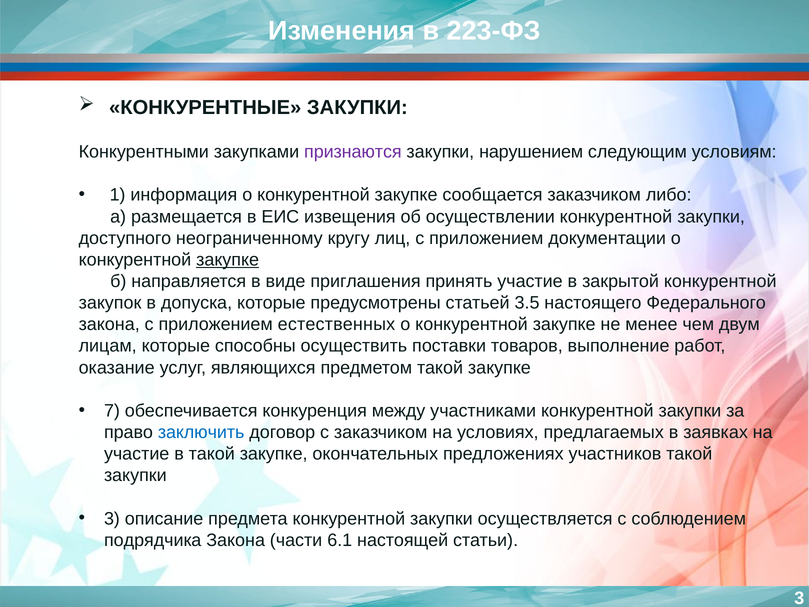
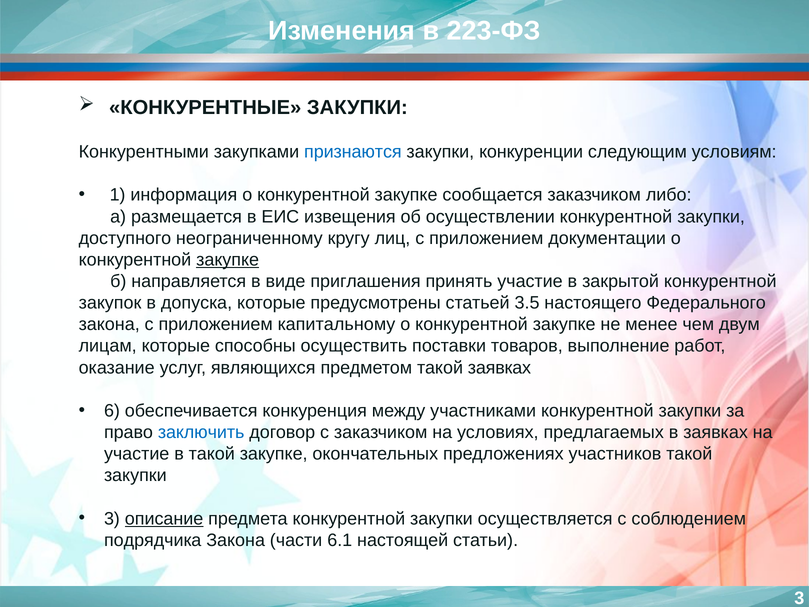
признаются colour: purple -> blue
нарушением: нарушением -> конкуренции
естественных: естественных -> капитальному
предметом такой закупке: закупке -> заявках
7: 7 -> 6
описание underline: none -> present
